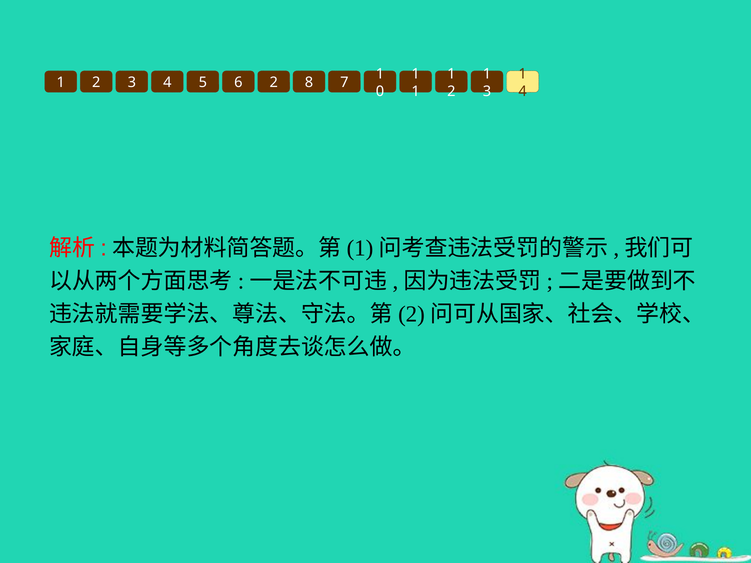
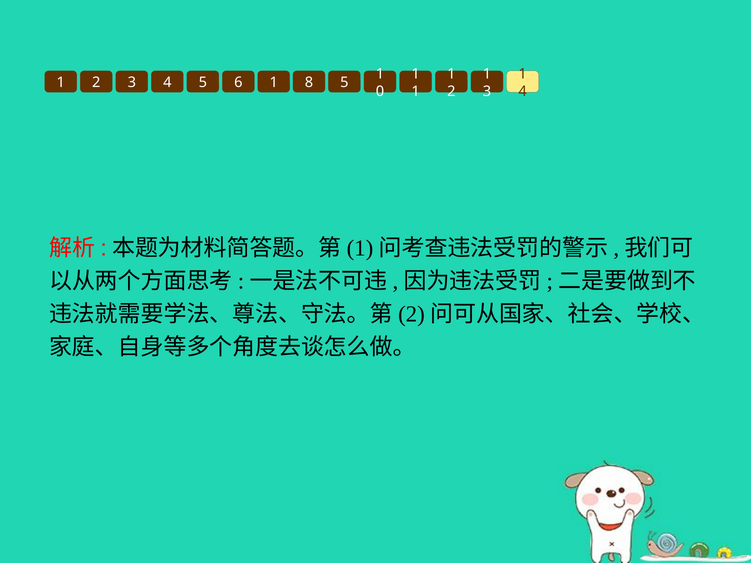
6 2: 2 -> 1
8 7: 7 -> 5
